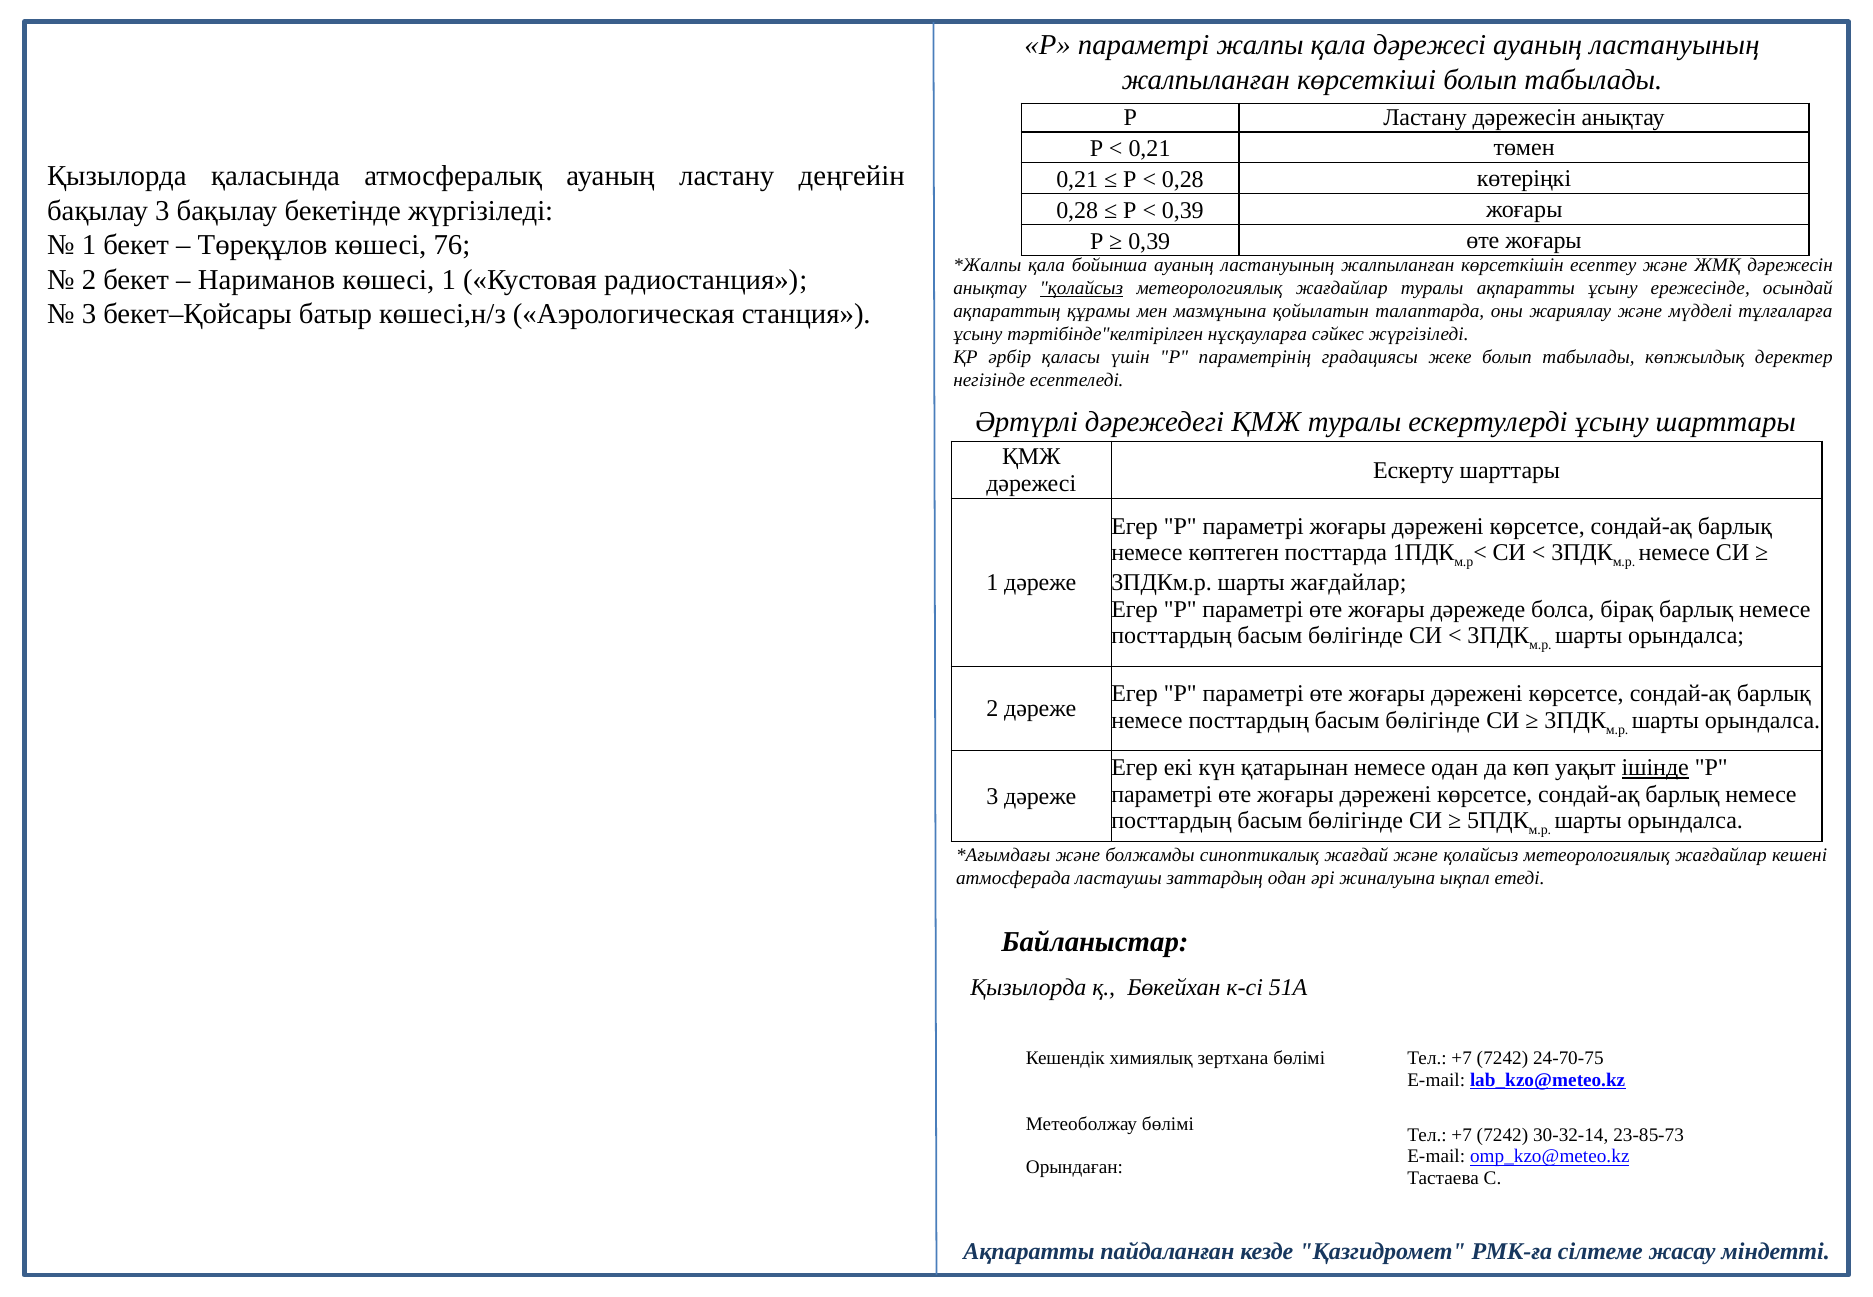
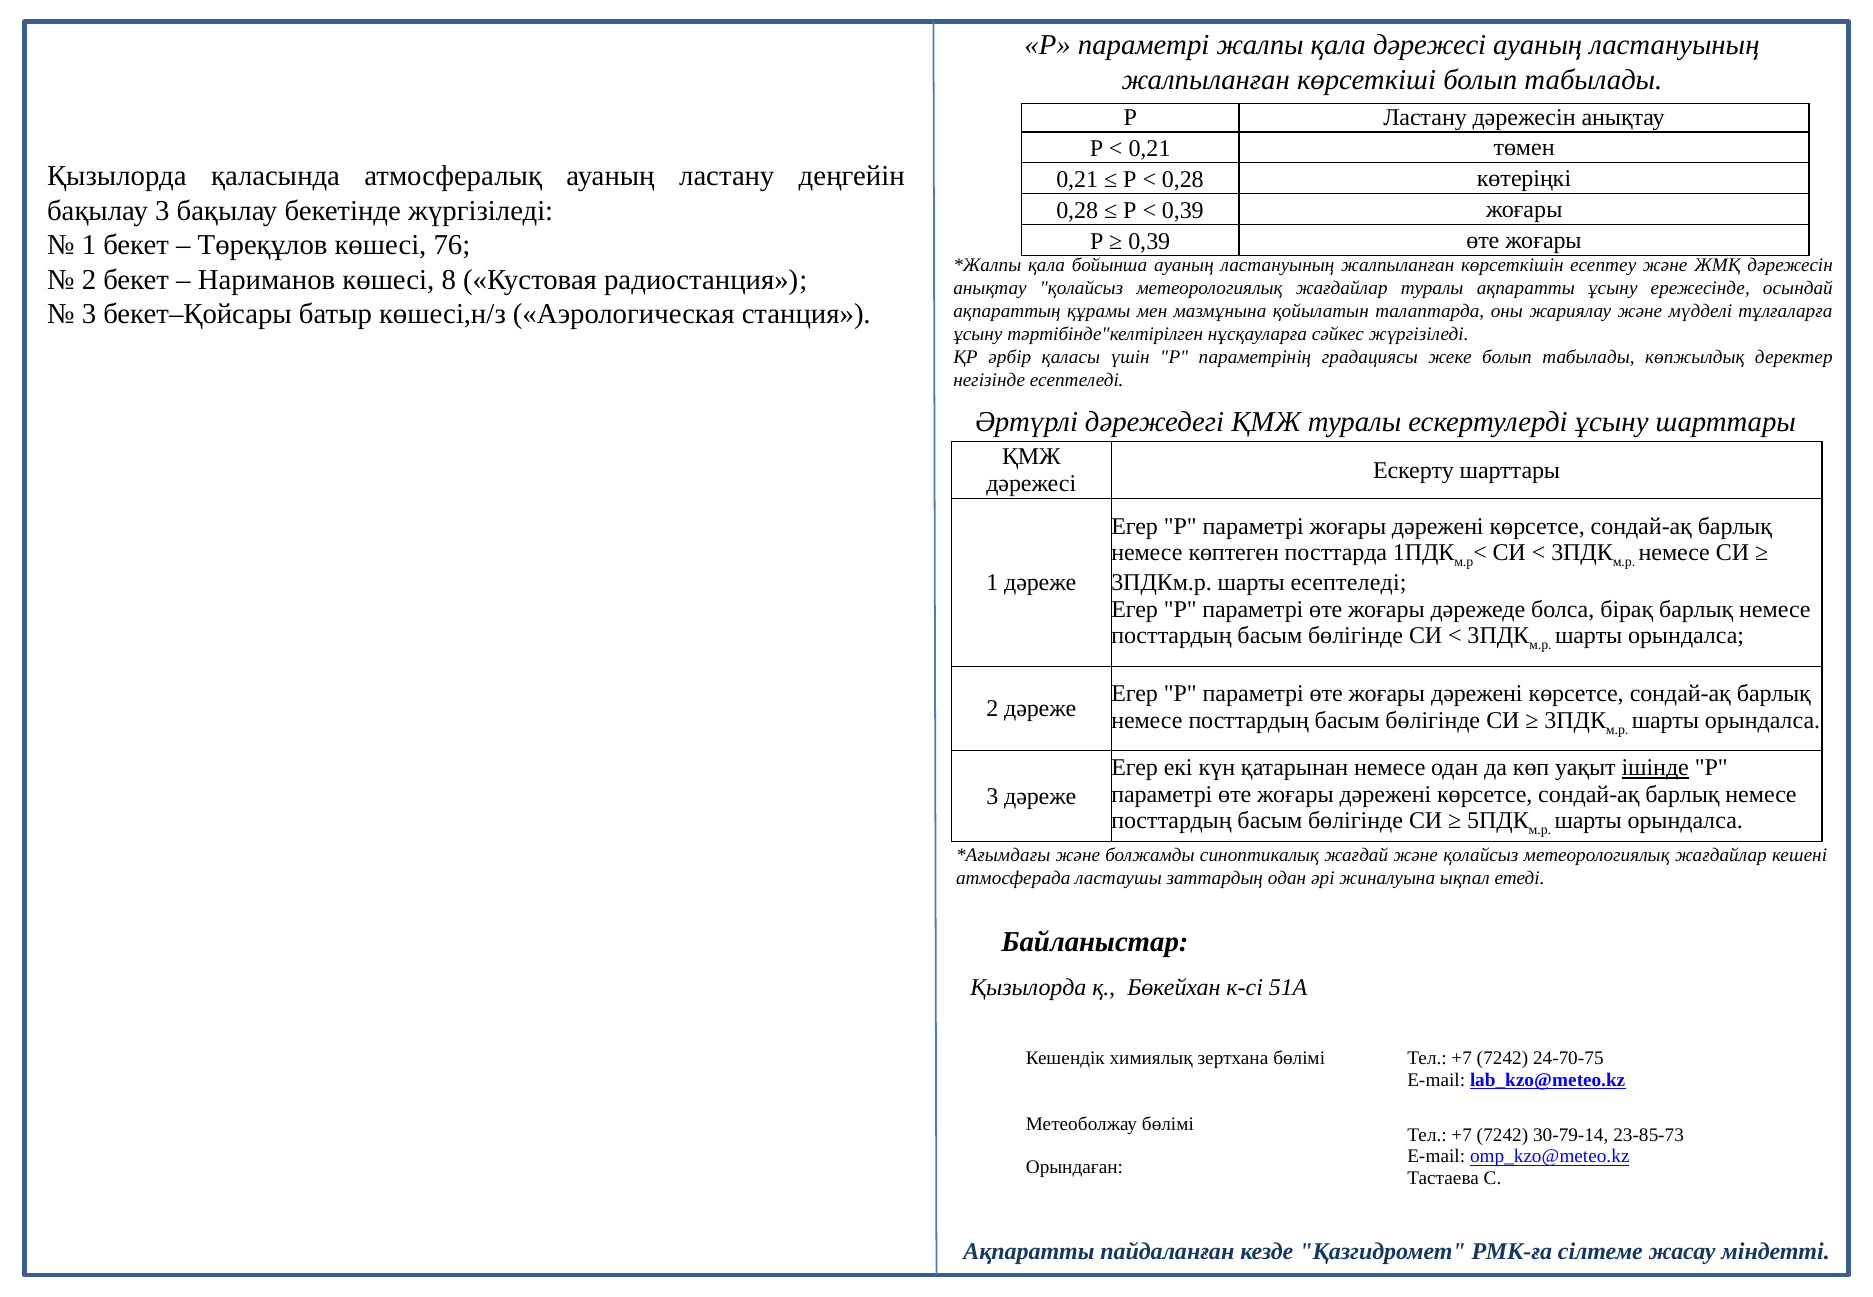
көшесі 1: 1 -> 8
қолайсыз at (1081, 289) underline: present -> none
шарты жағдайлар: жағдайлар -> есептеледі
30-32-14: 30-32-14 -> 30-79-14
